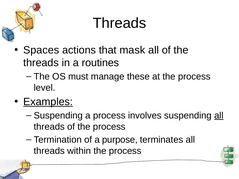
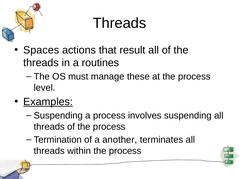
mask: mask -> result
all at (219, 116) underline: present -> none
purpose: purpose -> another
